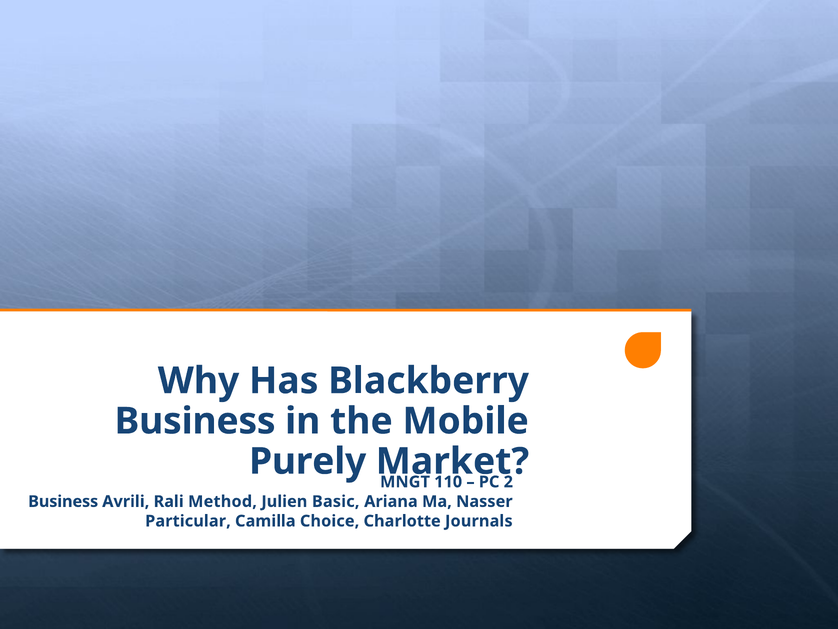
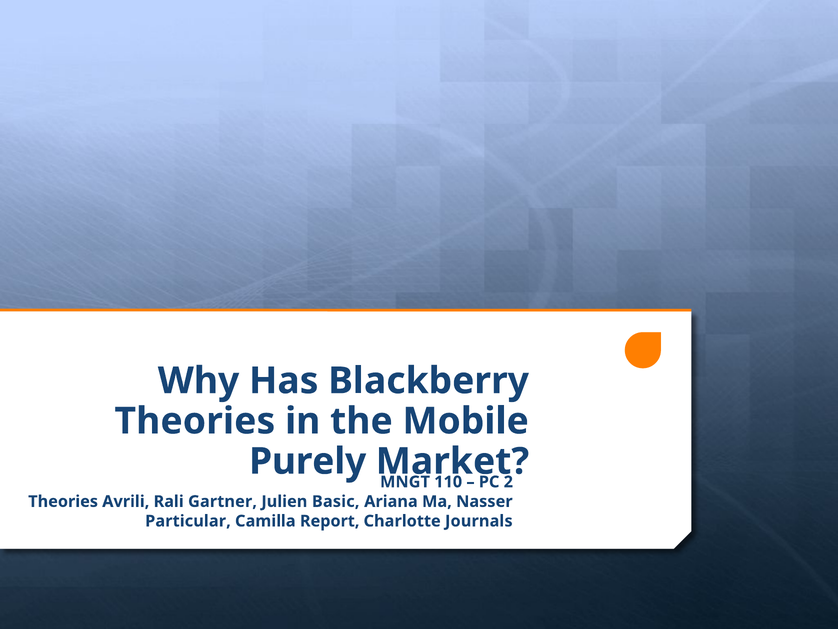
Business at (195, 421): Business -> Theories
Business at (63, 501): Business -> Theories
Method: Method -> Gartner
Choice: Choice -> Report
